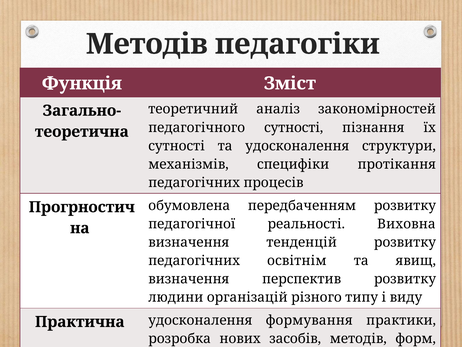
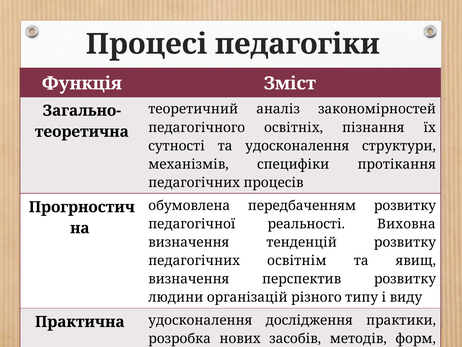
Методів at (147, 44): Методів -> Процесі
педагогічного сутності: сутності -> освітніх
формування: формування -> дослідження
